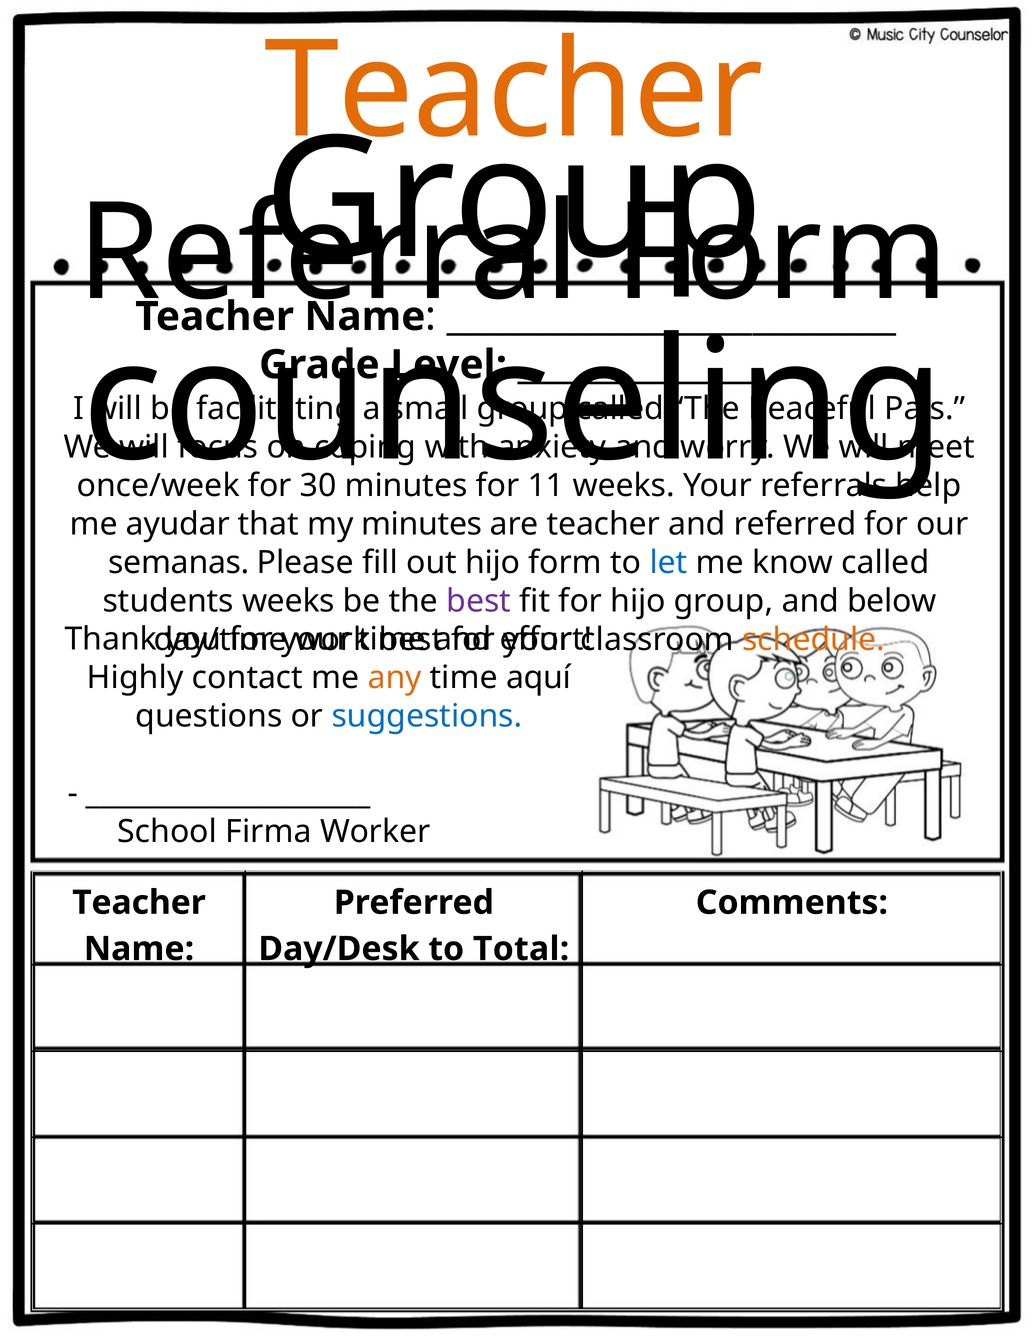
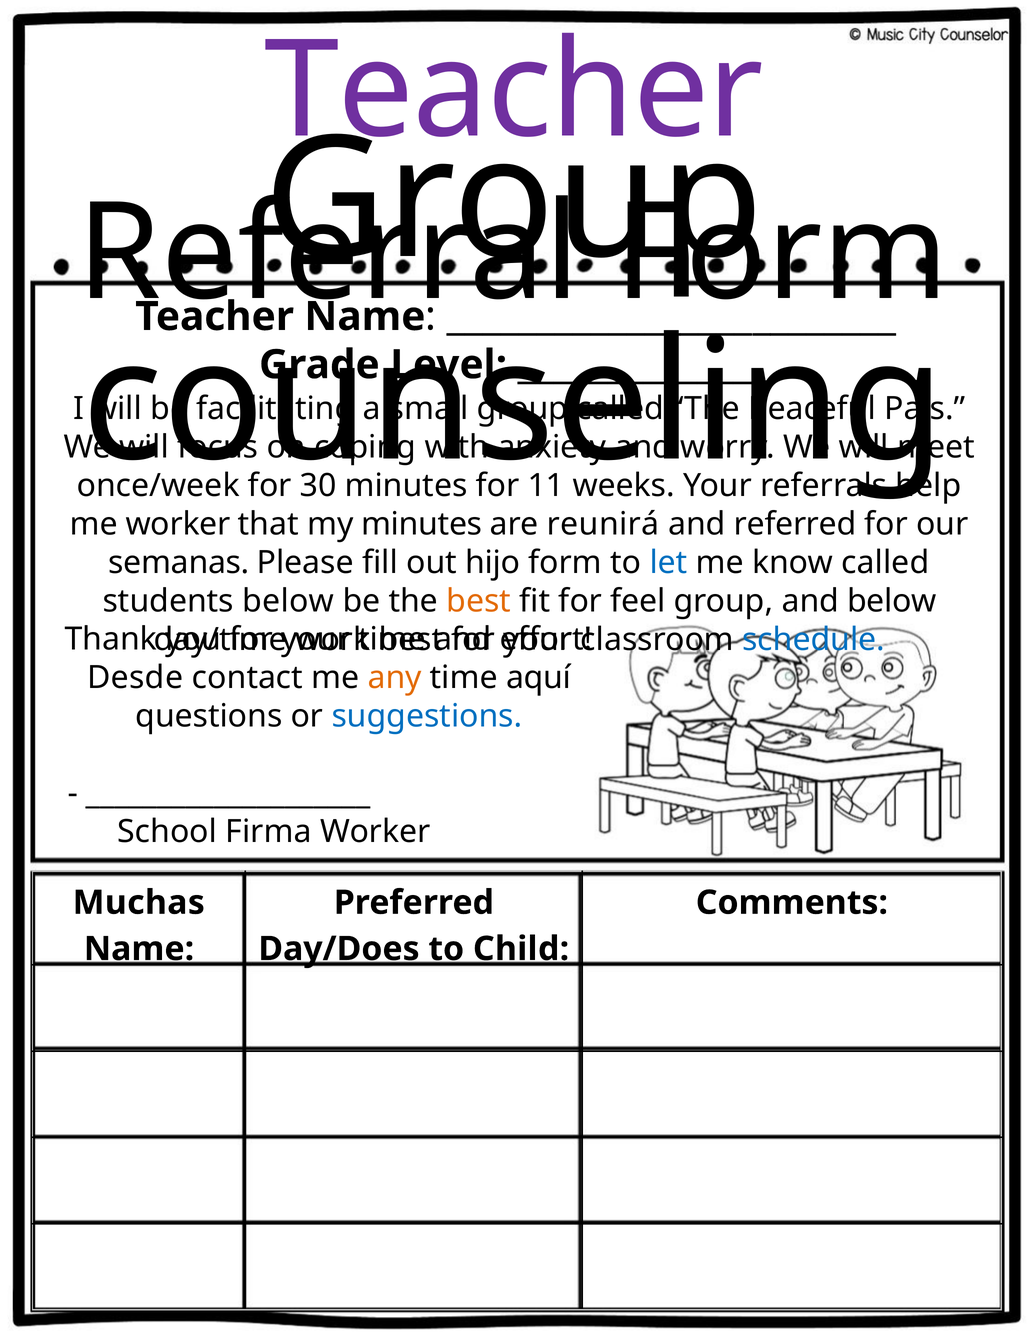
Teacher at (514, 91) colour: orange -> purple
me ayudar: ayudar -> worker
are teacher: teacher -> reunirá
students weeks: weeks -> below
best at (479, 601) colour: purple -> orange
for hijo: hijo -> feel
schedule colour: orange -> blue
Highly: Highly -> Desde
Teacher at (139, 903): Teacher -> Muchas
Day/Desk: Day/Desk -> Day/Does
Total: Total -> Child
